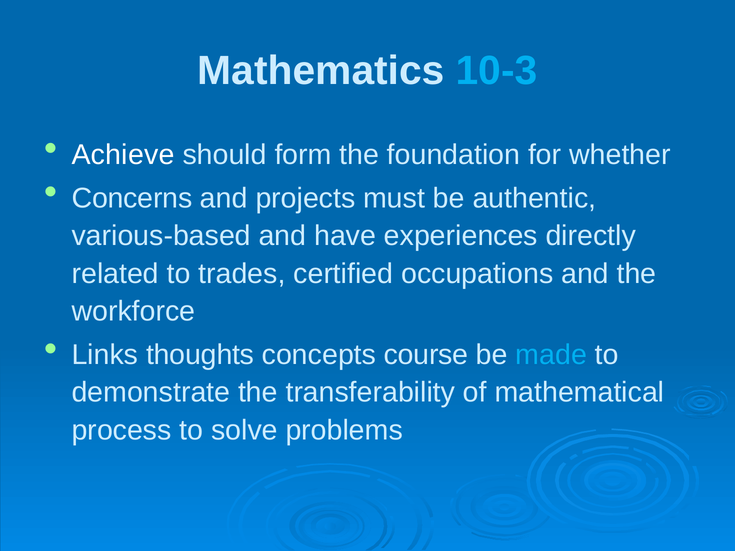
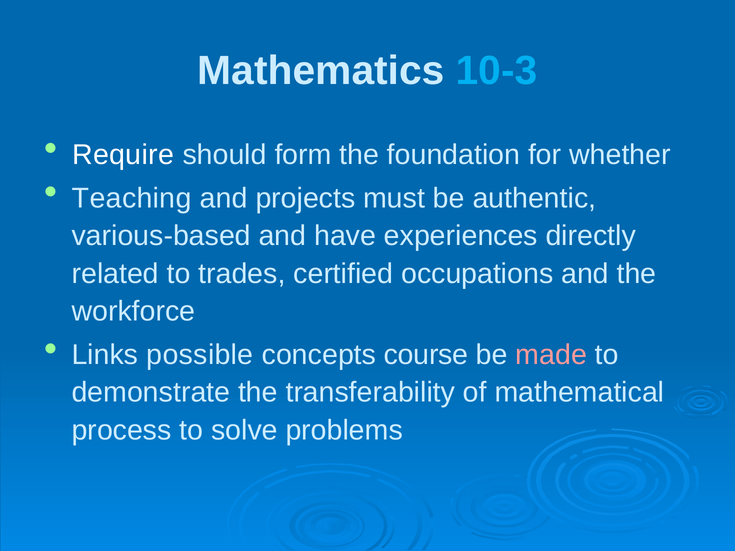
Achieve: Achieve -> Require
Concerns: Concerns -> Teaching
thoughts: thoughts -> possible
made colour: light blue -> pink
